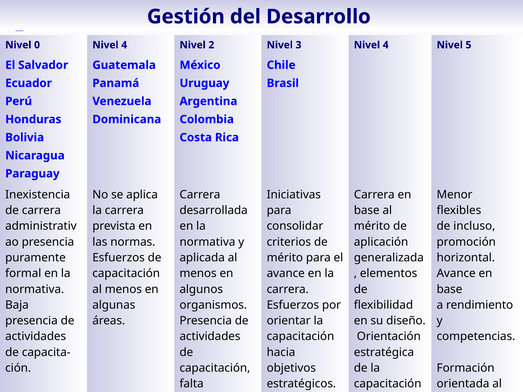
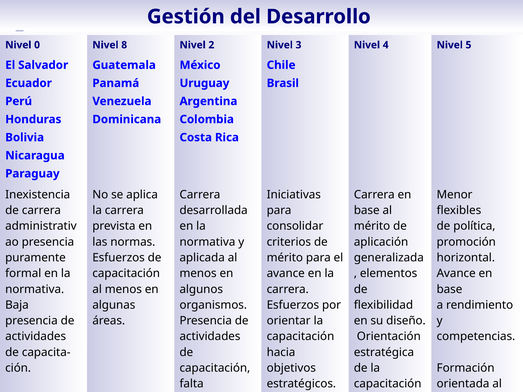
0 Nivel 4: 4 -> 8
incluso: incluso -> política
